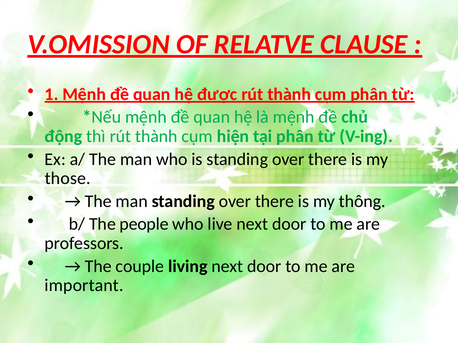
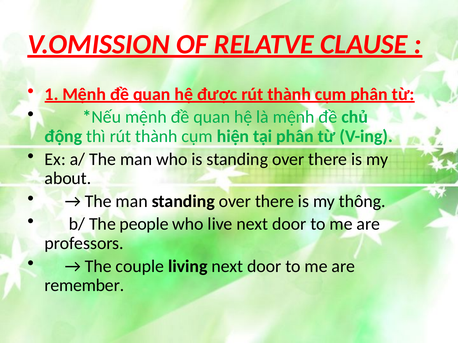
those: those -> about
important: important -> remember
